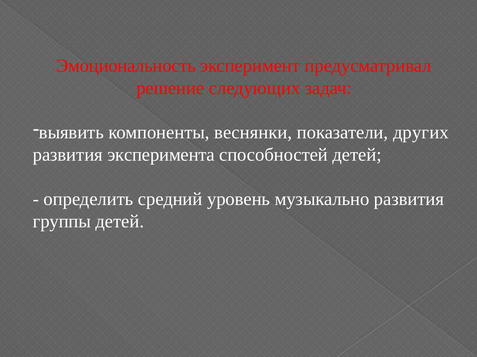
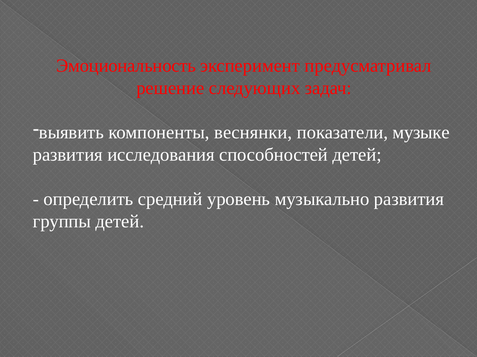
других: других -> музыке
эксперимента: эксперимента -> исследования
